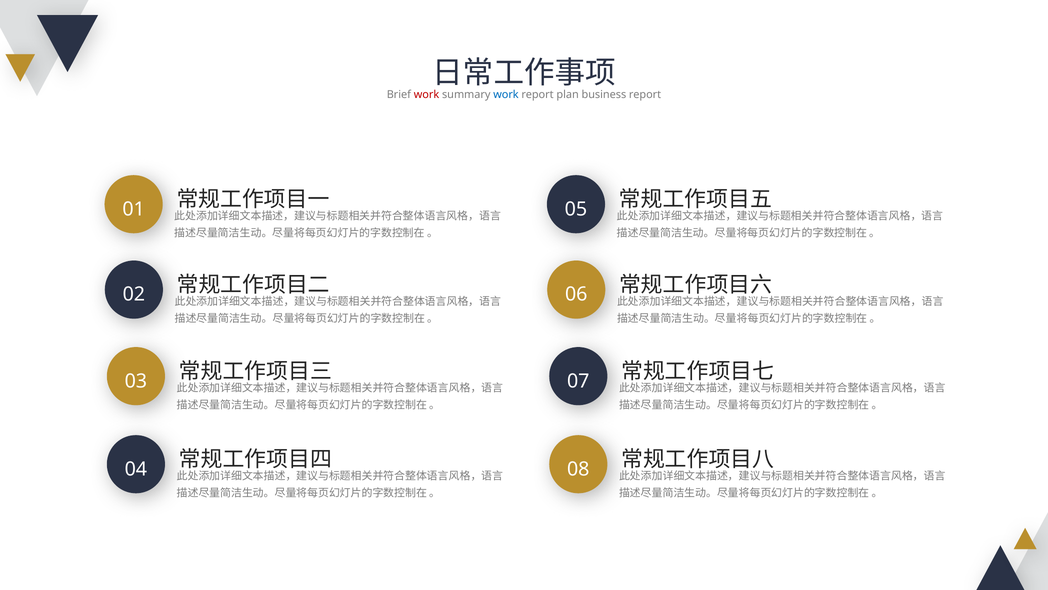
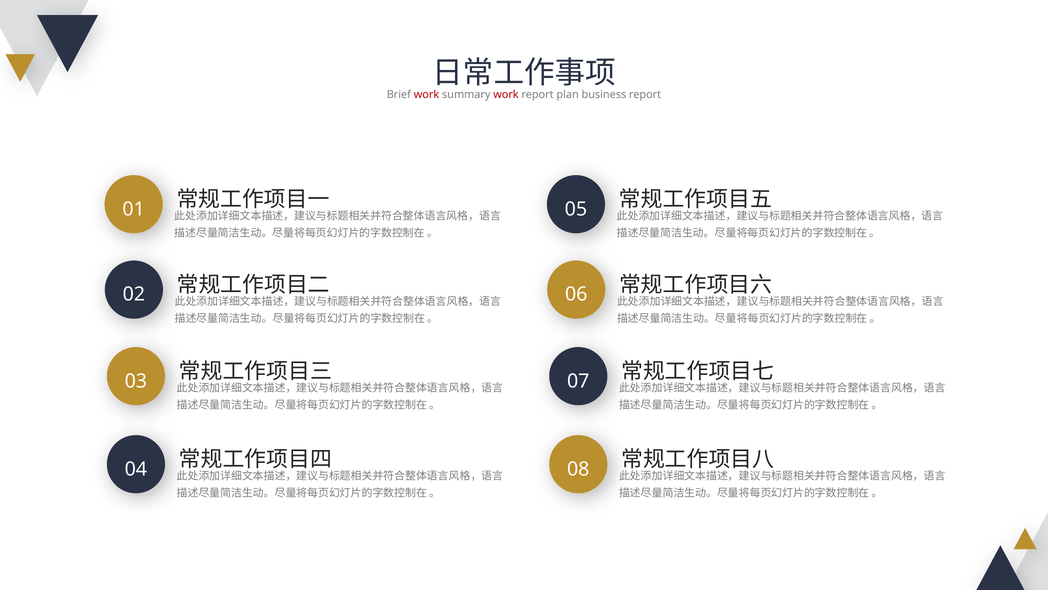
work at (506, 95) colour: blue -> red
